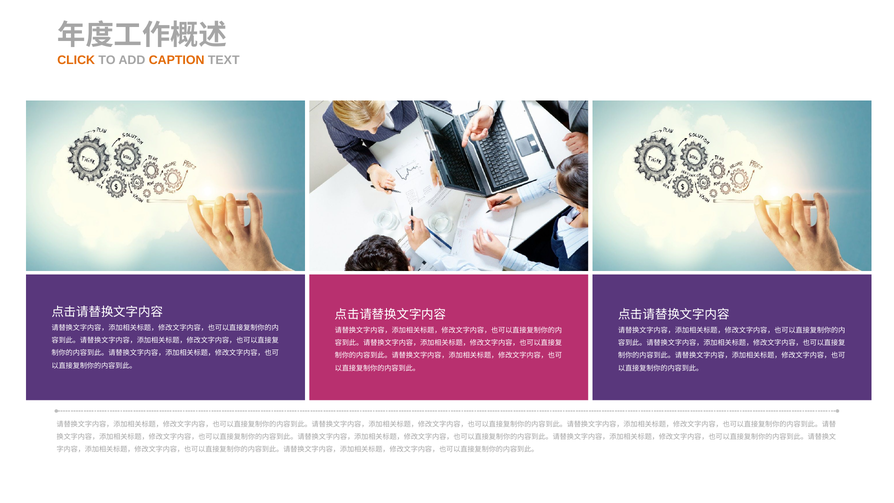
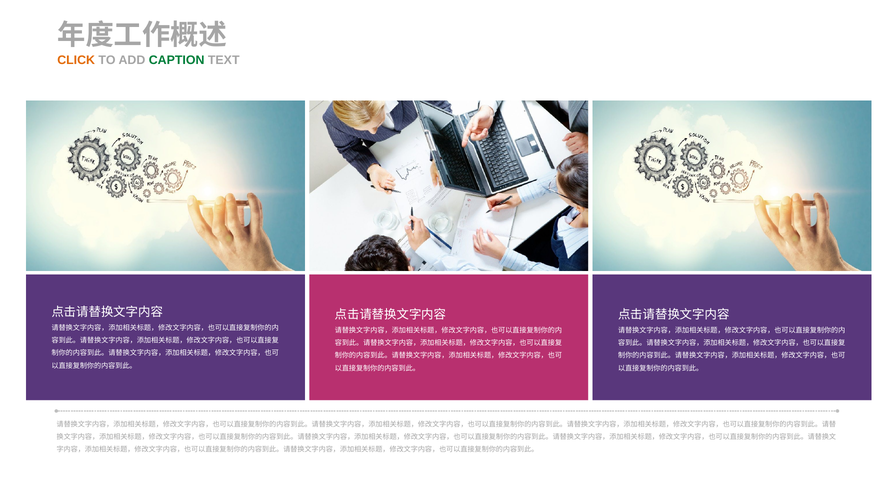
CAPTION colour: orange -> green
